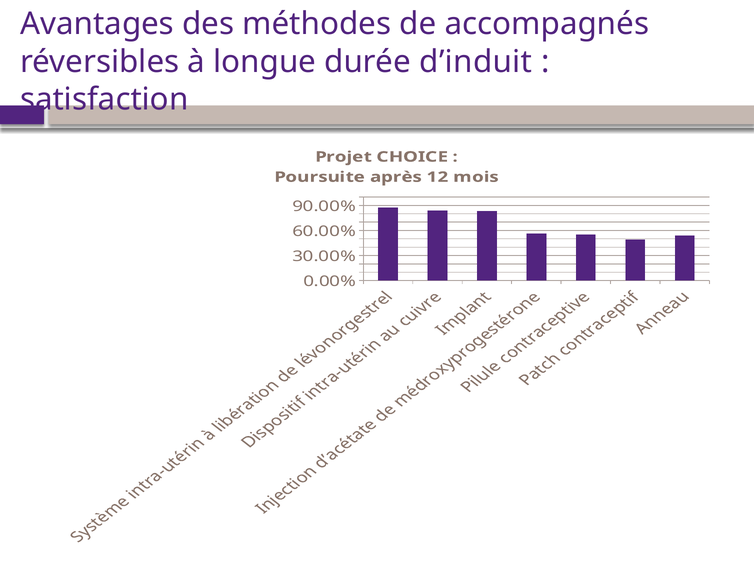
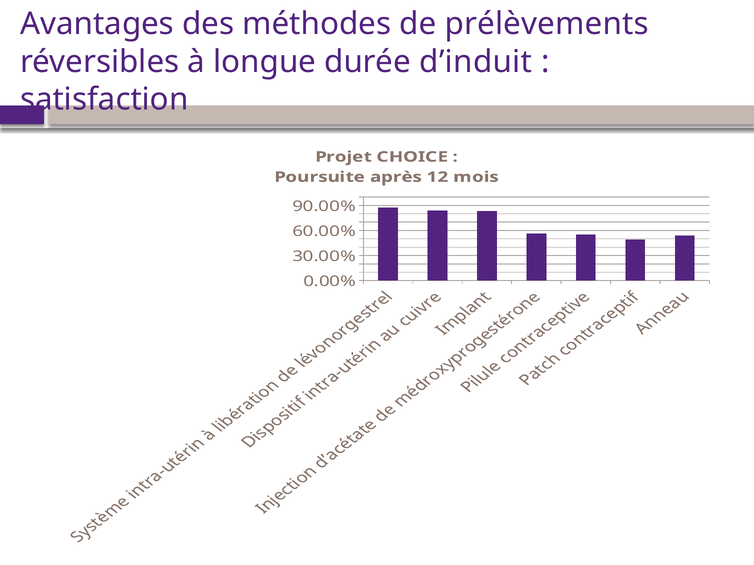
accompagnés: accompagnés -> prélèvements
